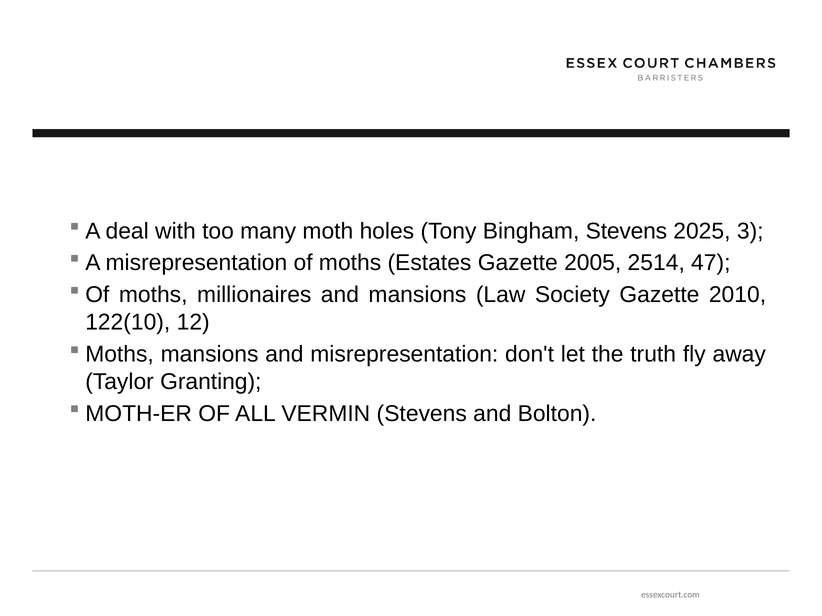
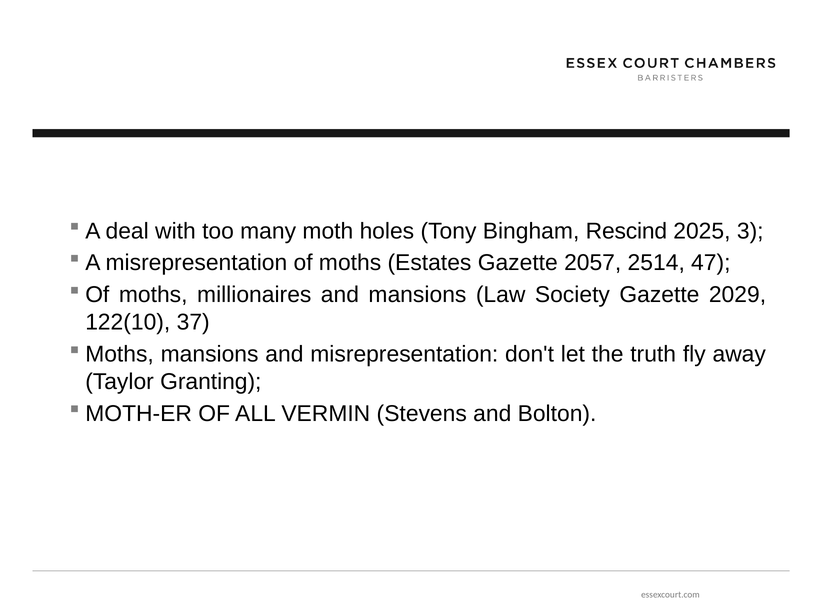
Bingham Stevens: Stevens -> Rescind
2005: 2005 -> 2057
2010: 2010 -> 2029
12: 12 -> 37
